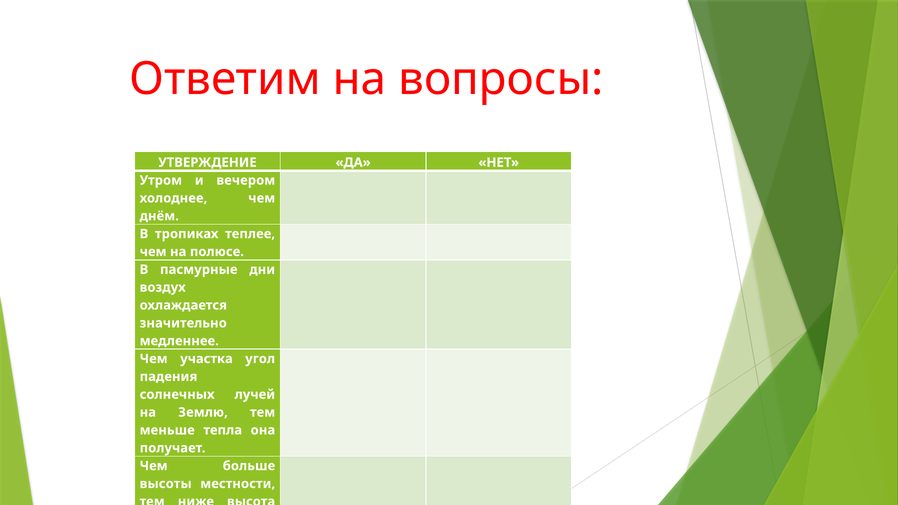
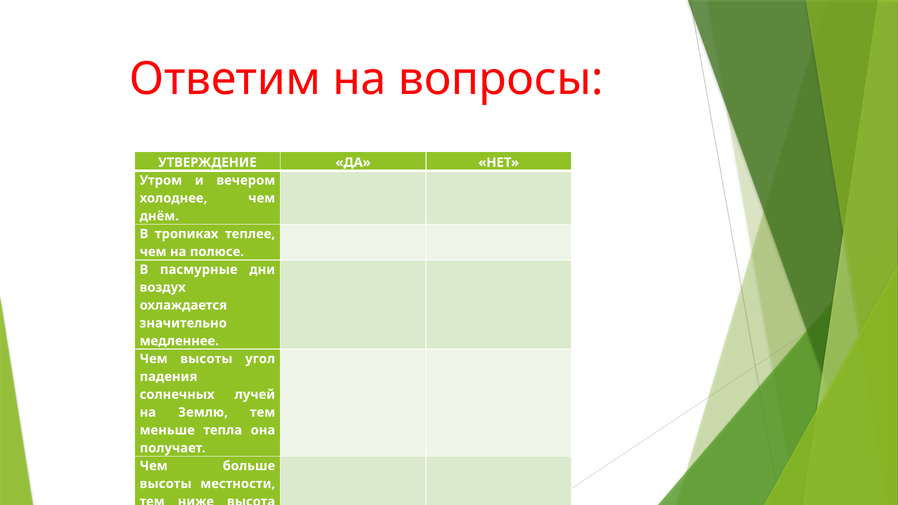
Чем участка: участка -> высоты
